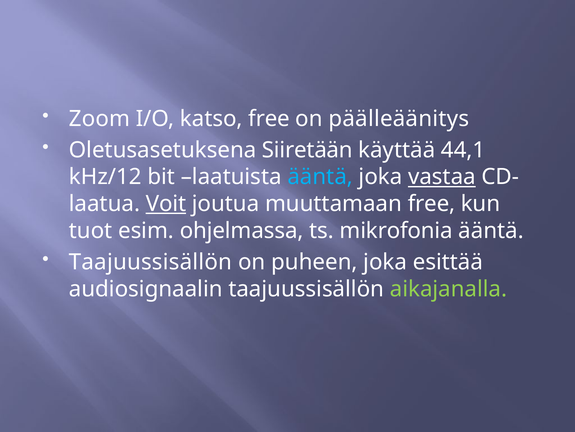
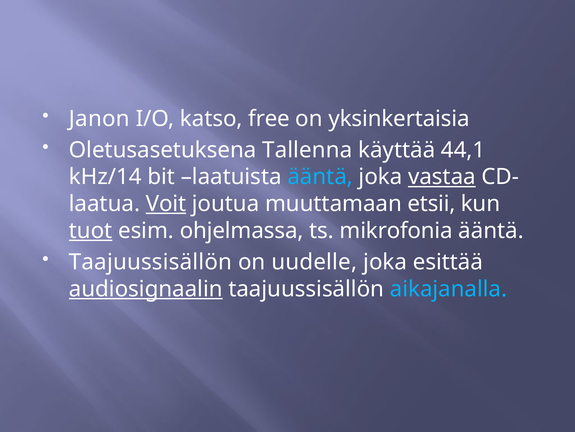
Zoom: Zoom -> Janon
päälleäänitys: päälleäänitys -> yksinkertaisia
Siiretään: Siiretään -> Tallenna
kHz/12: kHz/12 -> kHz/14
muuttamaan free: free -> etsii
tuot underline: none -> present
puheen: puheen -> uudelle
audiosignaalin underline: none -> present
aikajanalla colour: light green -> light blue
